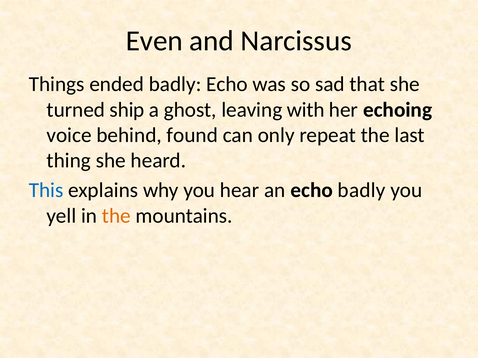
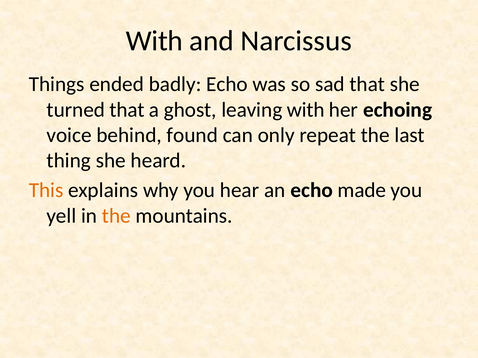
Even at (154, 41): Even -> With
turned ship: ship -> that
This colour: blue -> orange
echo badly: badly -> made
